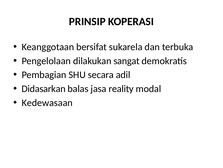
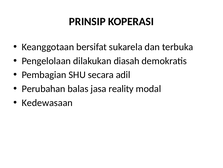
sangat: sangat -> diasah
Didasarkan: Didasarkan -> Perubahan
